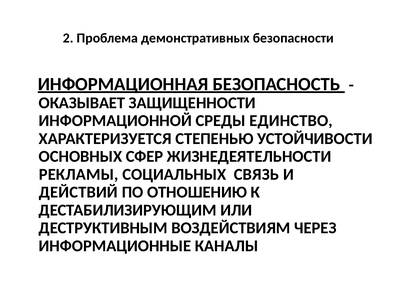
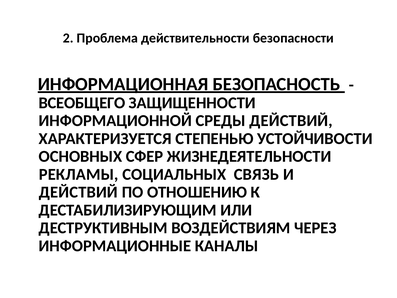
демонстративных: демонстративных -> действительности
ОКАЗЫВАЕТ: ОКАЗЫВАЕТ -> ВСЕОБЩЕГО
СРЕДЫ ЕДИНСТВО: ЕДИНСТВО -> ДЕЙСТВИЙ
